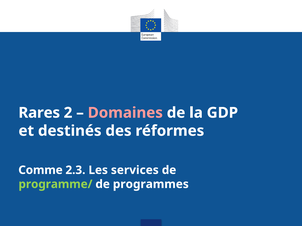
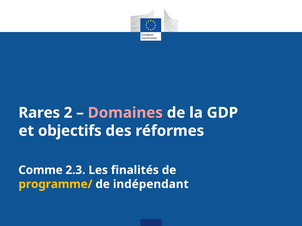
destinés: destinés -> objectifs
services: services -> finalités
programme/ colour: light green -> yellow
programmes: programmes -> indépendant
